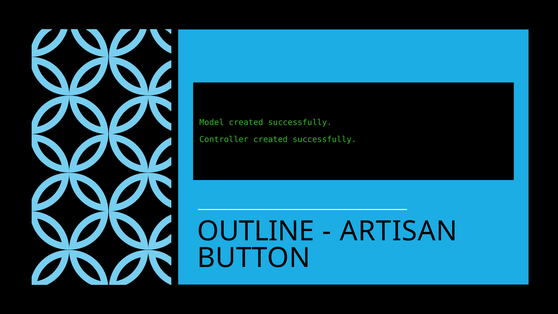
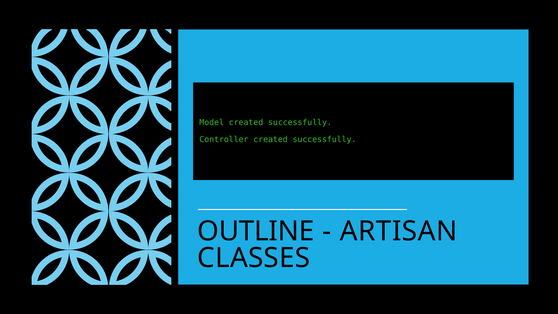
BUTTON: BUTTON -> CLASSES
